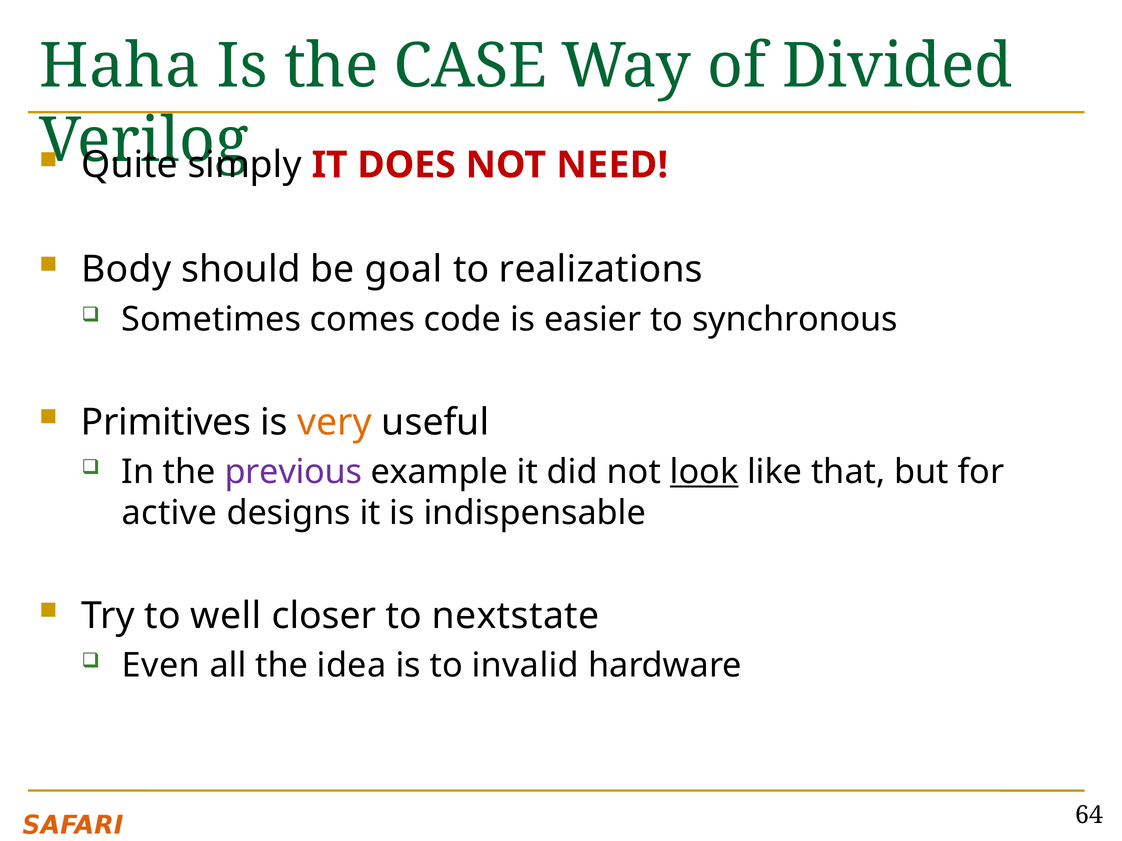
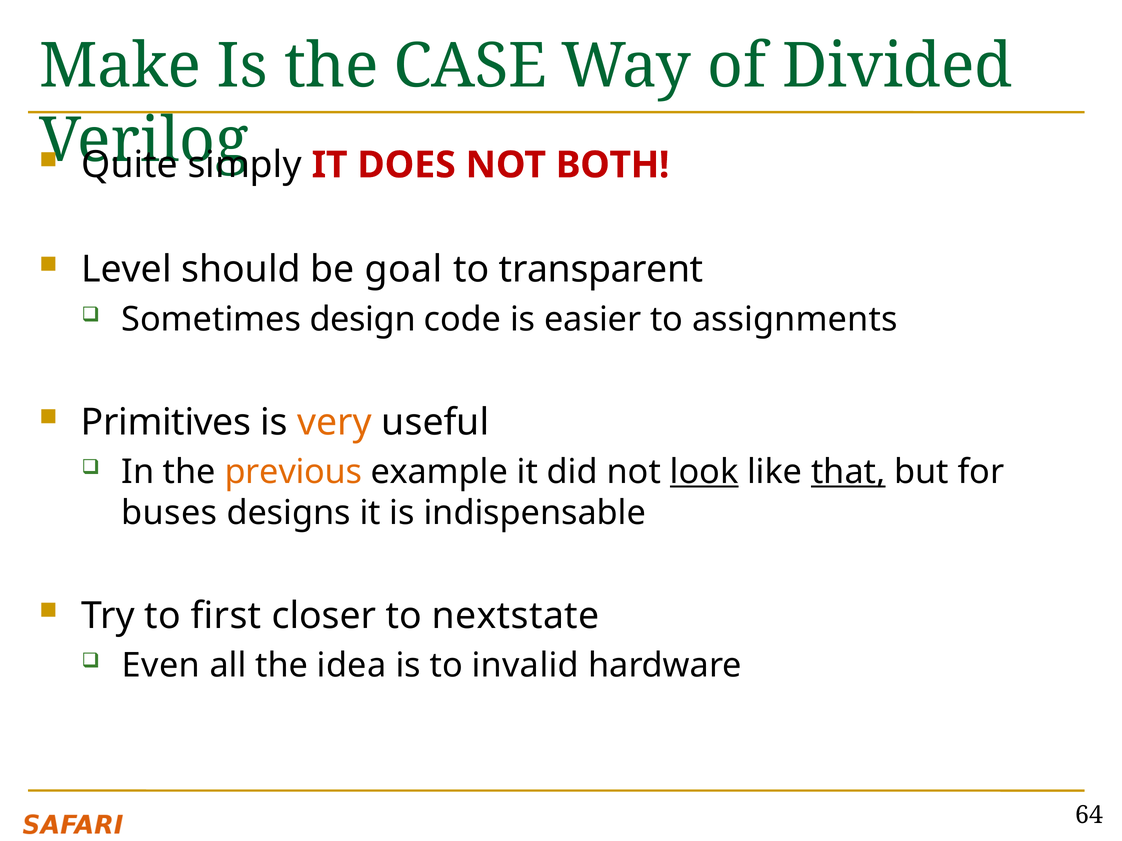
Haha: Haha -> Make
NEED: NEED -> BOTH
Body: Body -> Level
realizations: realizations -> transparent
comes: comes -> design
synchronous: synchronous -> assignments
previous colour: purple -> orange
that underline: none -> present
active: active -> buses
well: well -> first
